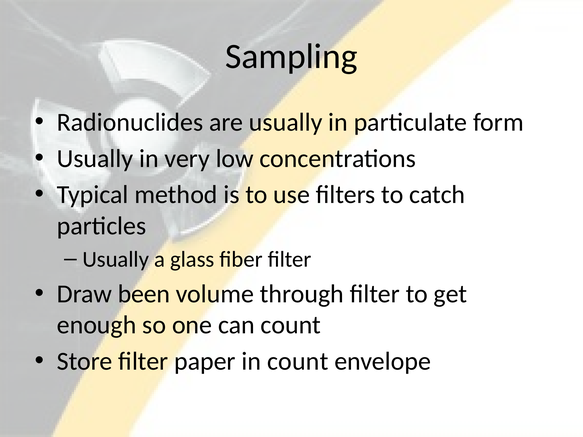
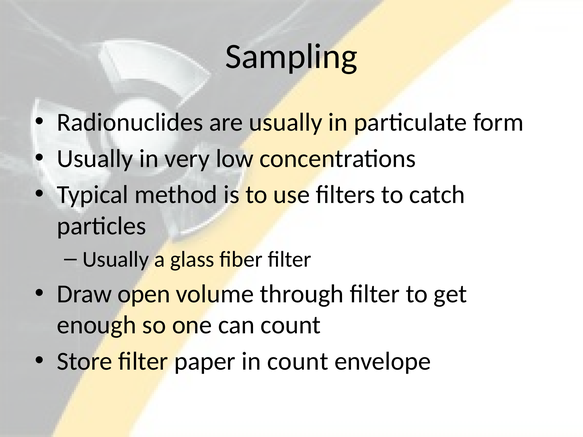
been: been -> open
